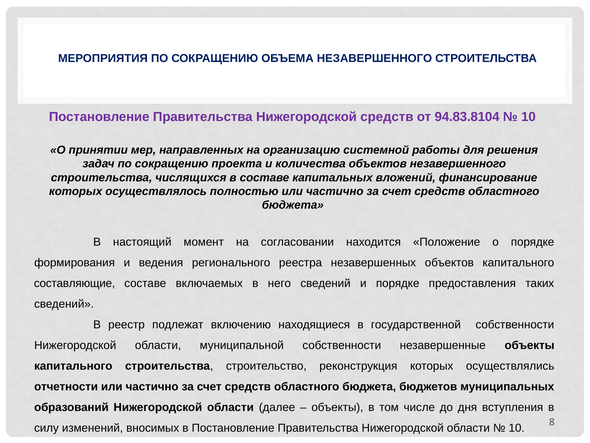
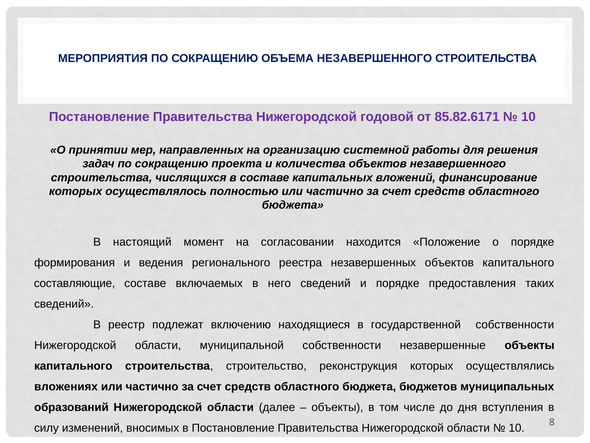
Нижегородской средств: средств -> годовой
94.83.8104: 94.83.8104 -> 85.82.6171
отчетности: отчетности -> вложениях
